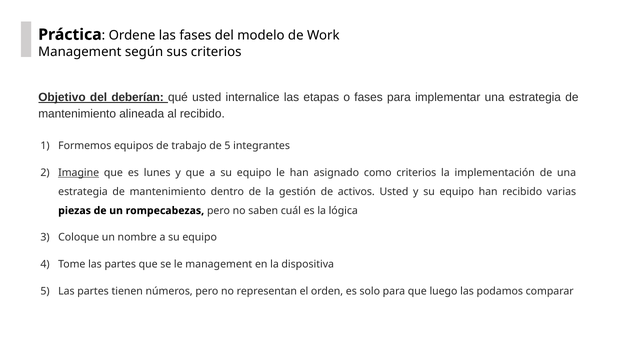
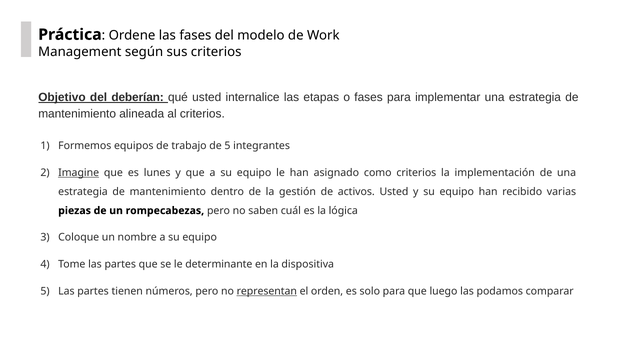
al recibido: recibido -> criterios
le management: management -> determinante
representan underline: none -> present
